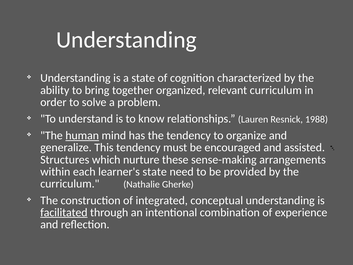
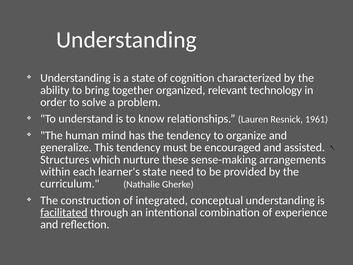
relevant curriculum: curriculum -> technology
1988: 1988 -> 1961
human underline: present -> none
